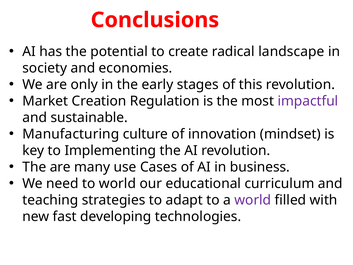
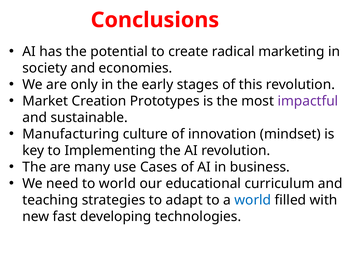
landscape: landscape -> marketing
Regulation: Regulation -> Prototypes
world at (253, 200) colour: purple -> blue
